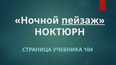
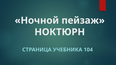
пейзаж underline: present -> none
